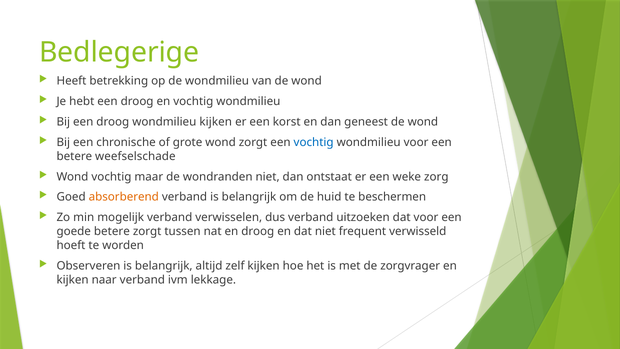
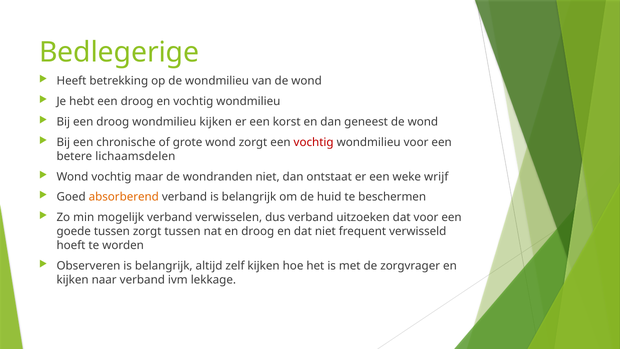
vochtig at (314, 142) colour: blue -> red
weefselschade: weefselschade -> lichaamsdelen
zorg: zorg -> wrijf
goede betere: betere -> tussen
